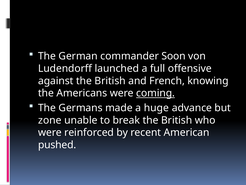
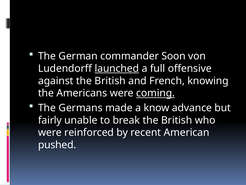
launched underline: none -> present
huge: huge -> know
zone: zone -> fairly
